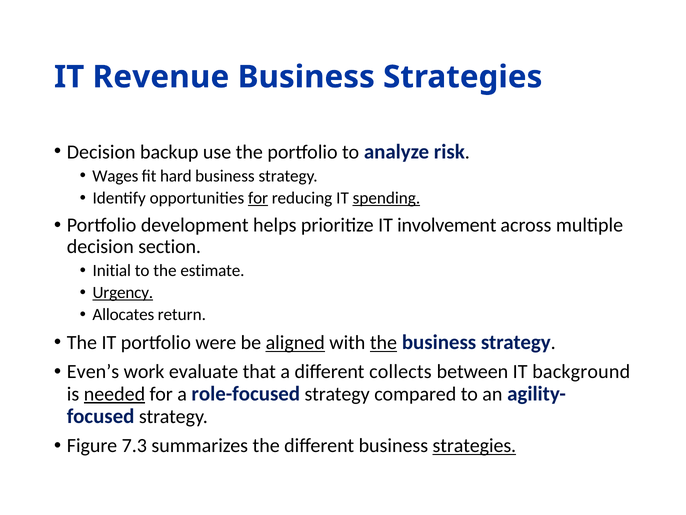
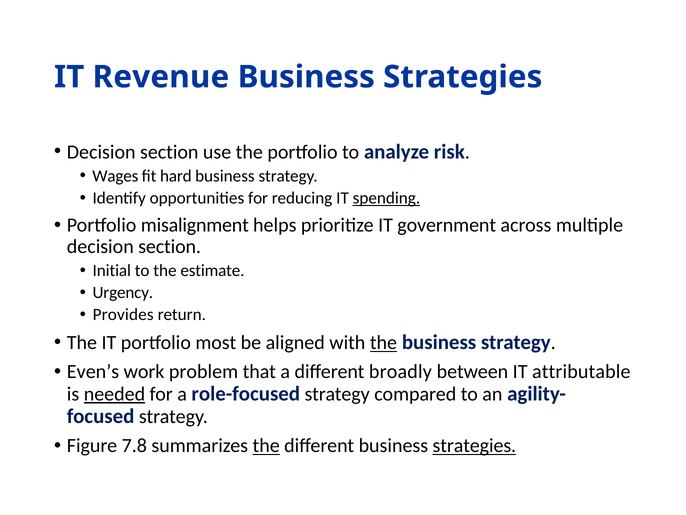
backup at (169, 152): backup -> section
for at (258, 198) underline: present -> none
development: development -> misalignment
involvement: involvement -> government
Urgency underline: present -> none
Allocates: Allocates -> Provides
were: were -> most
aligned underline: present -> none
evaluate: evaluate -> problem
collects: collects -> broadly
background: background -> attributable
7.3: 7.3 -> 7.8
the at (266, 445) underline: none -> present
